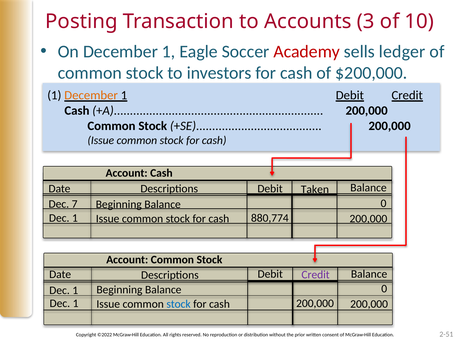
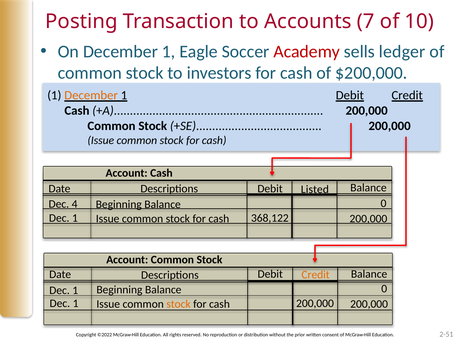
3: 3 -> 7
Taken: Taken -> Listed
7: 7 -> 4
880,774: 880,774 -> 368,122
Credit at (316, 275) colour: purple -> orange
stock at (179, 304) colour: blue -> orange
